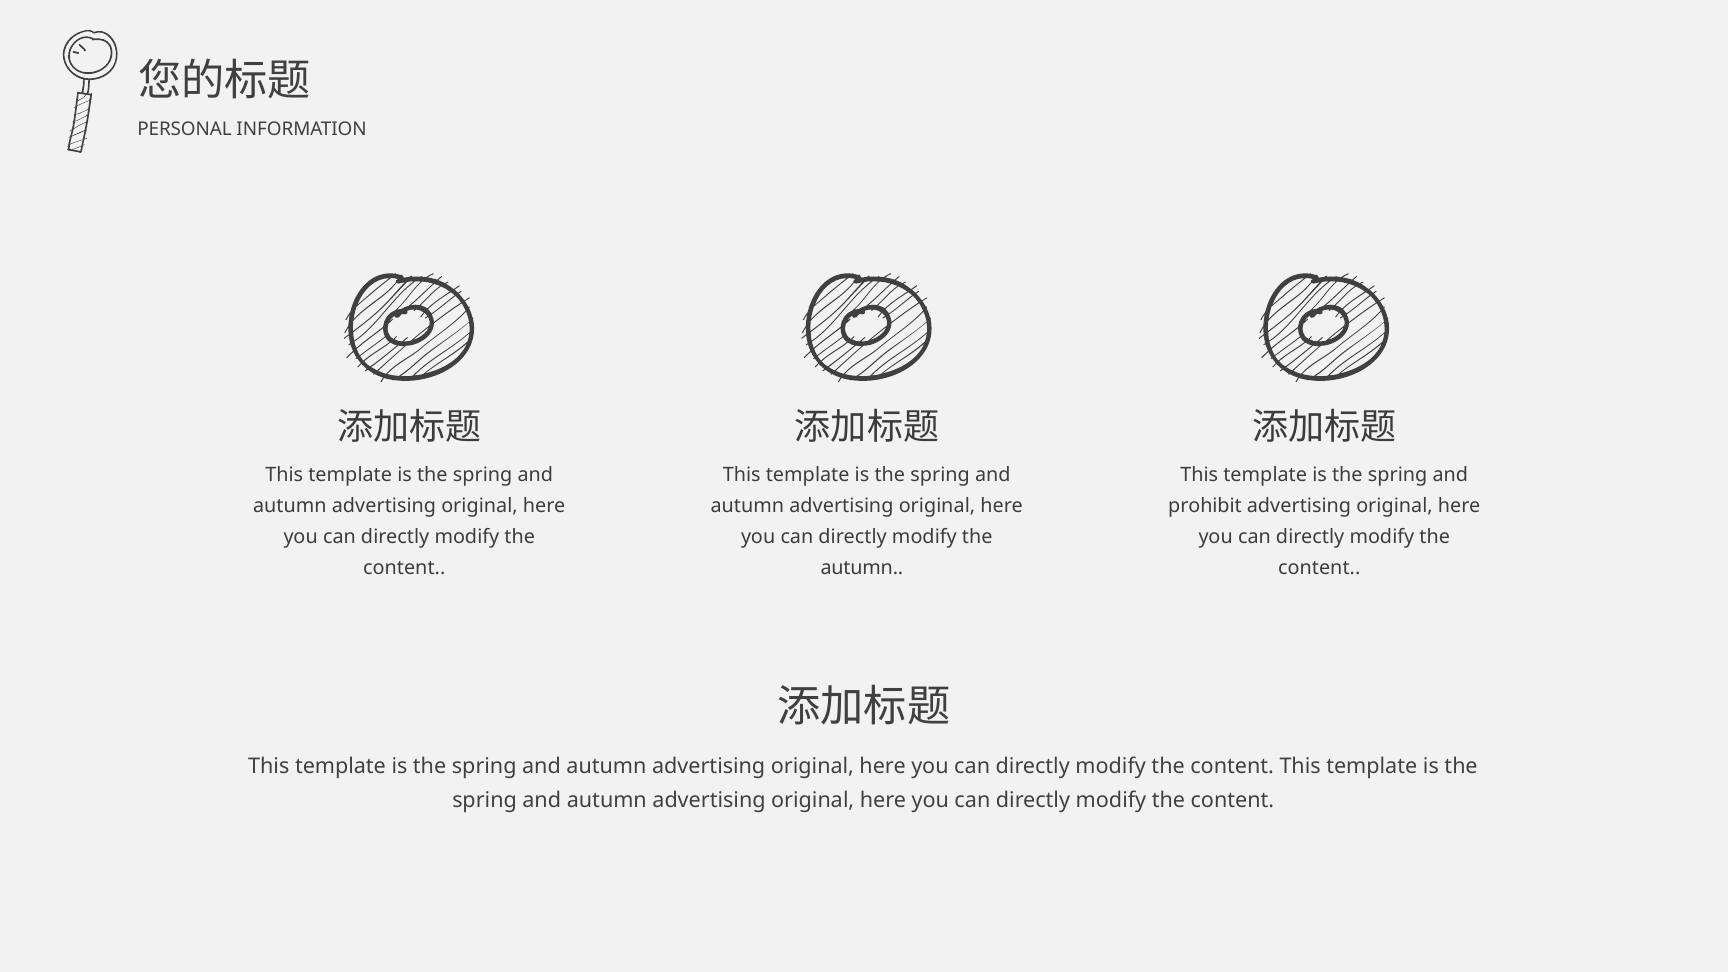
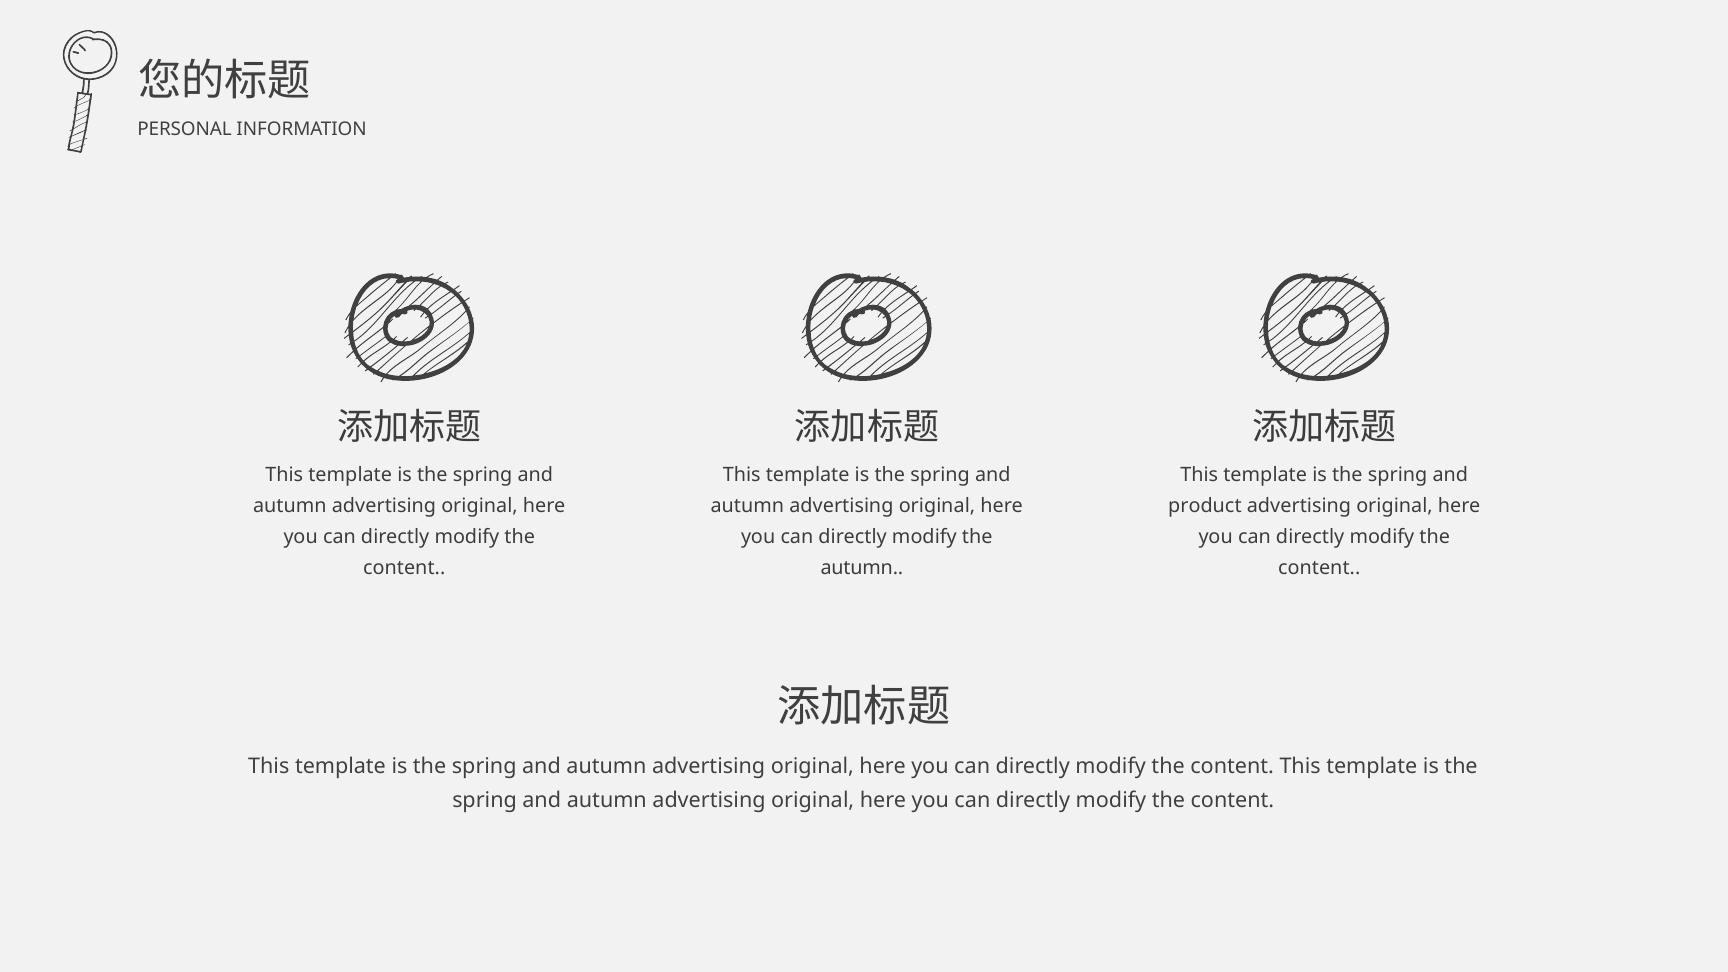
prohibit: prohibit -> product
